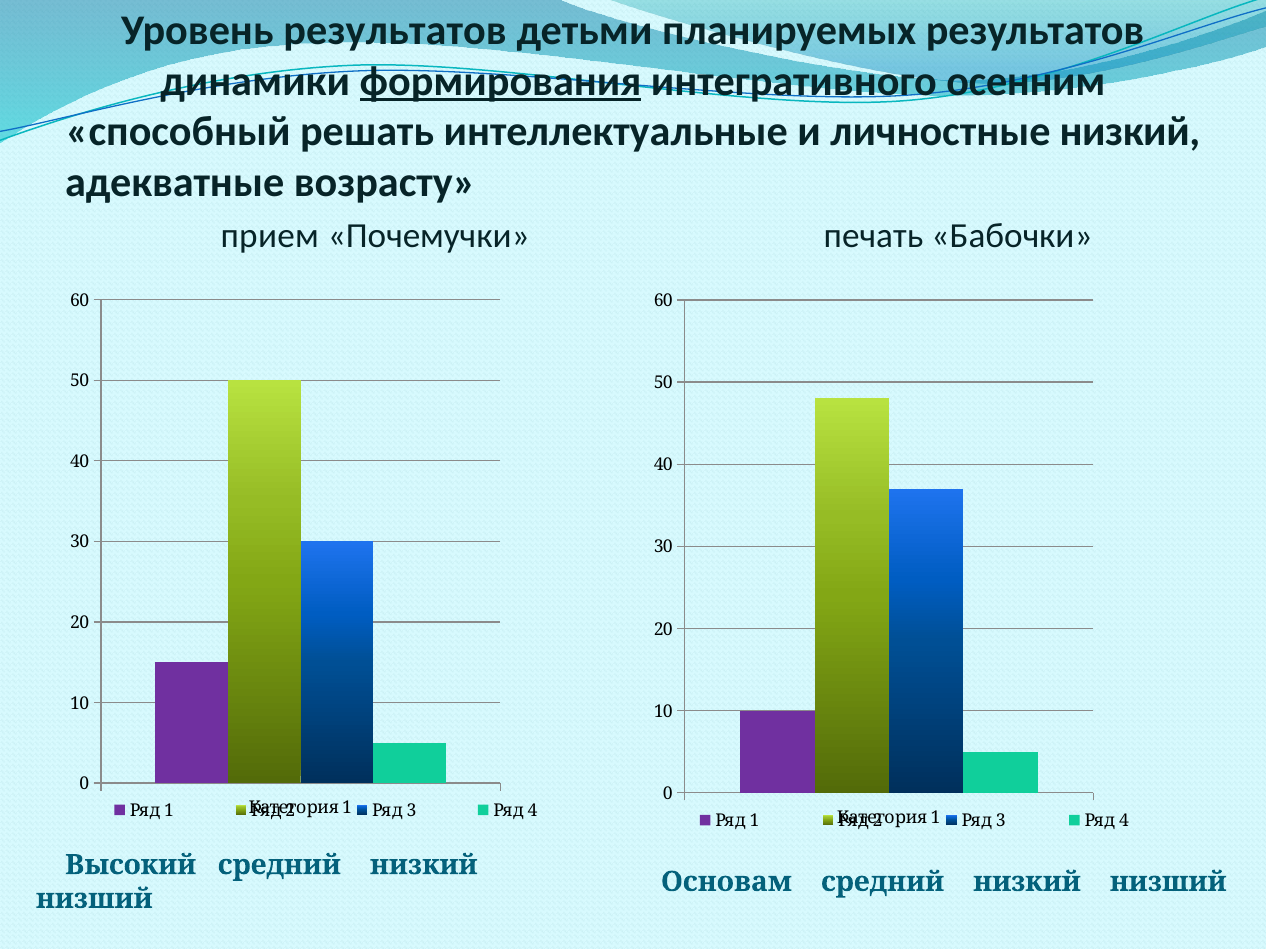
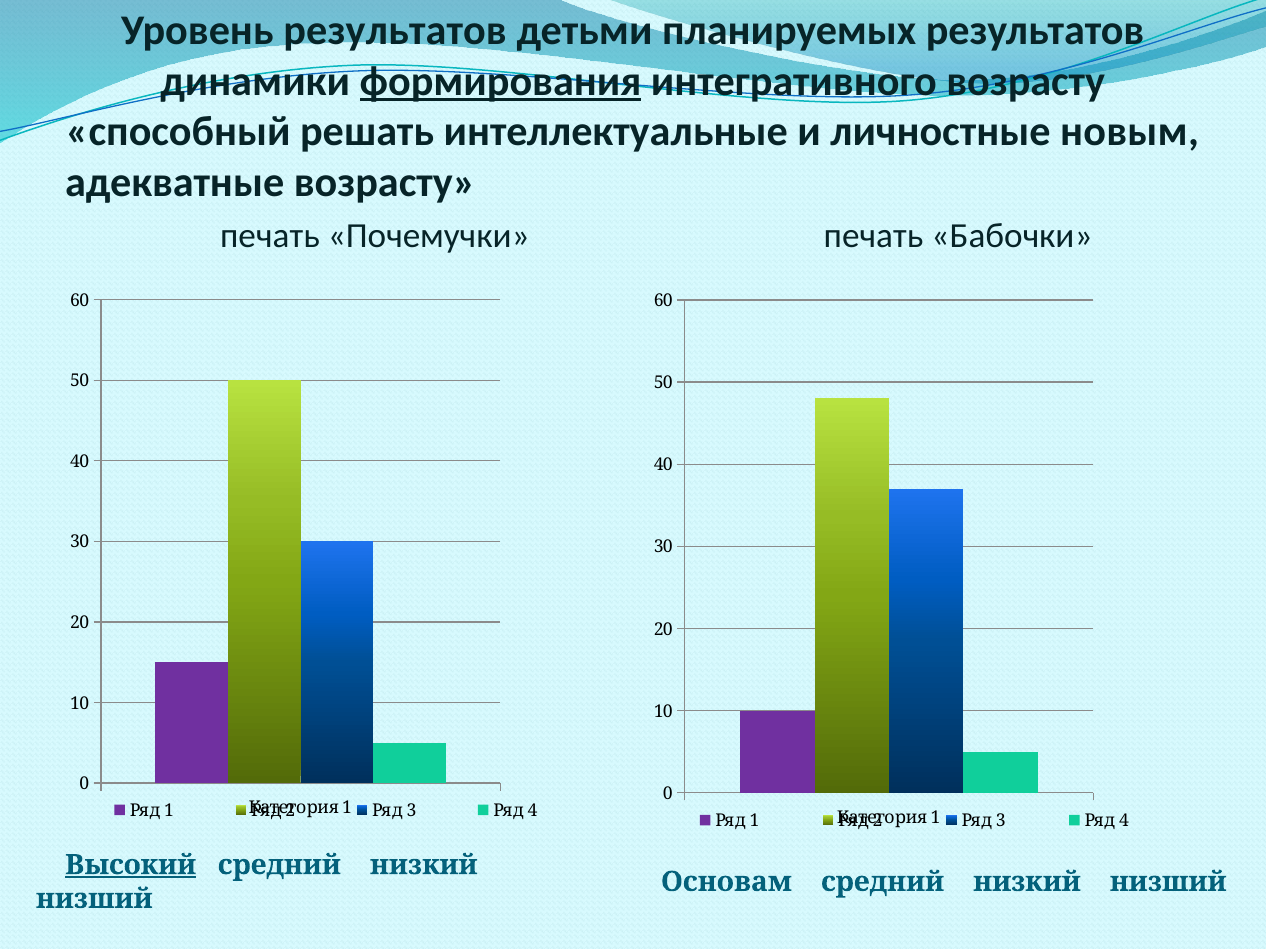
интегративного осенним: осенним -> возрасту
личностные низкий: низкий -> новым
прием at (270, 236): прием -> печать
Высокий underline: none -> present
